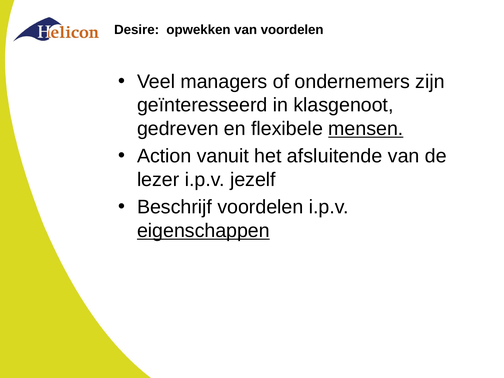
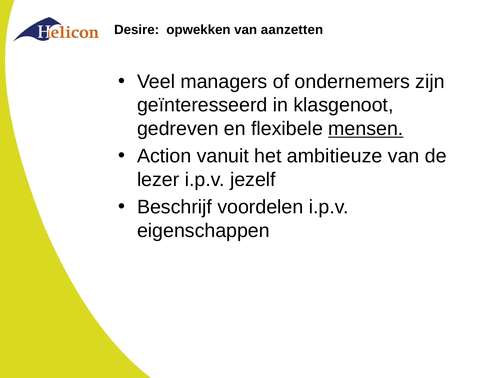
van voordelen: voordelen -> aanzetten
afsluitende: afsluitende -> ambitieuze
eigenschappen underline: present -> none
